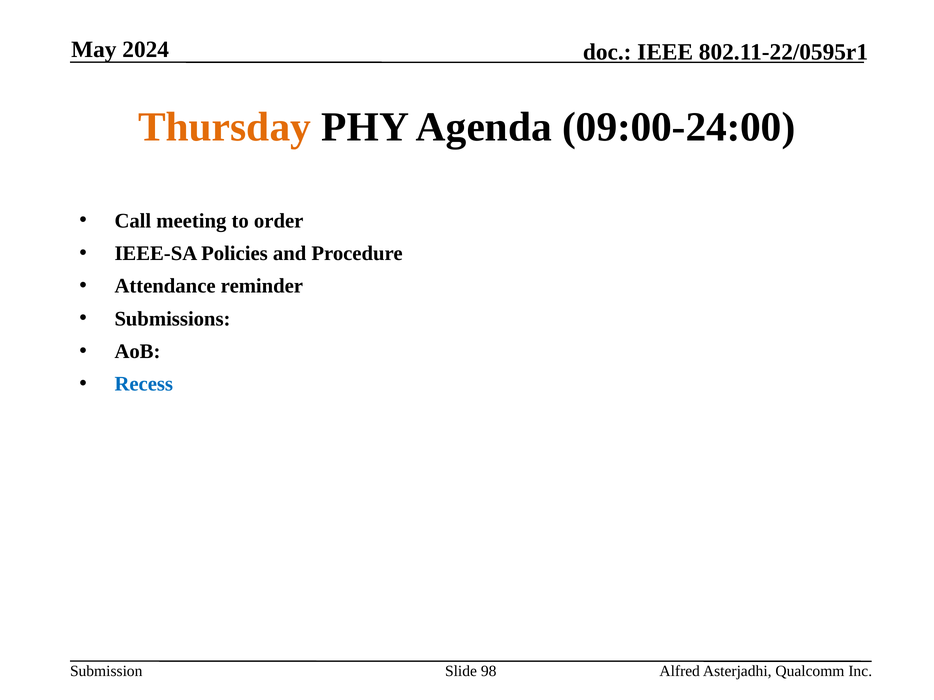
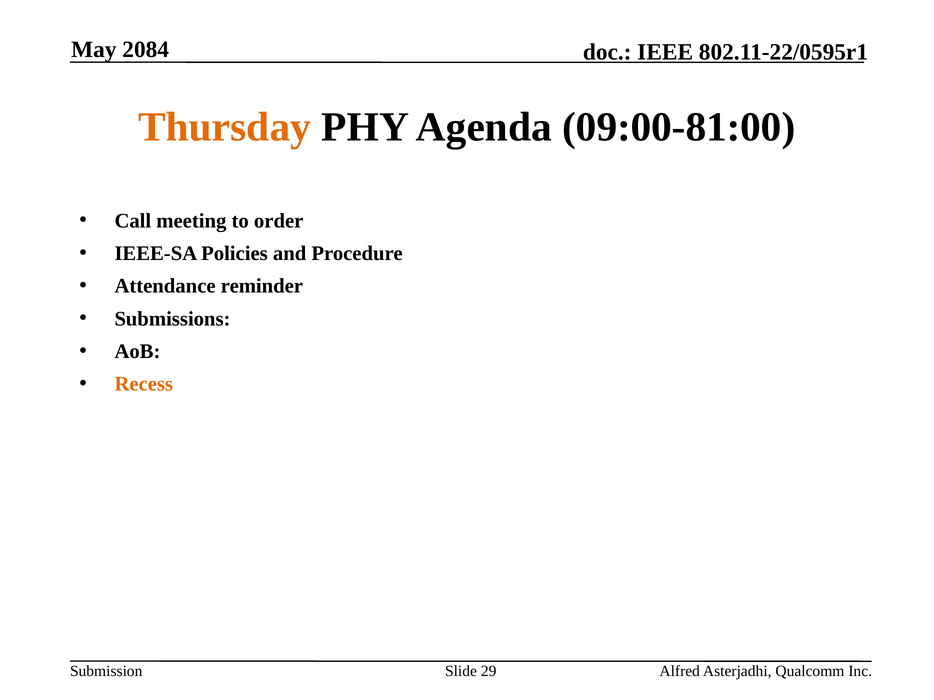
2024: 2024 -> 2084
09:00-24:00: 09:00-24:00 -> 09:00-81:00
Recess colour: blue -> orange
98: 98 -> 29
